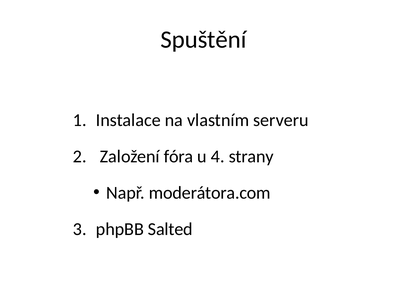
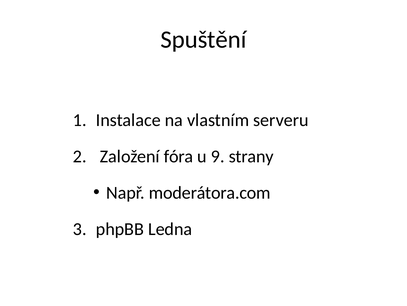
4: 4 -> 9
Salted: Salted -> Ledna
